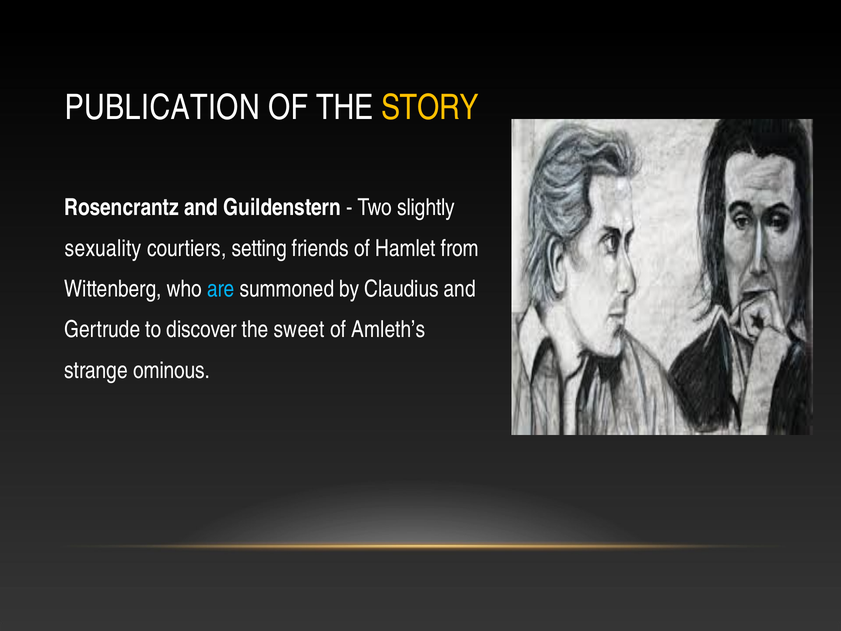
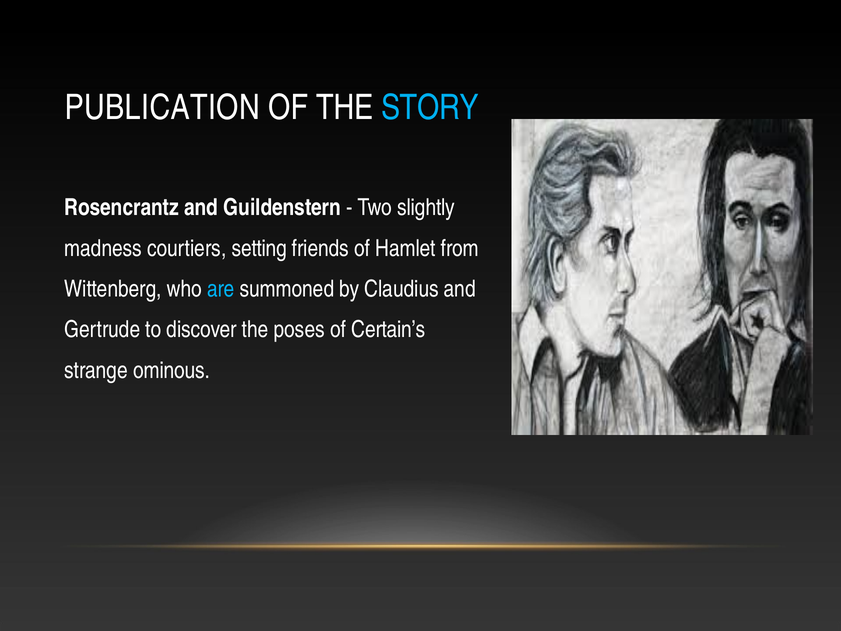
STORY colour: yellow -> light blue
sexuality: sexuality -> madness
sweet: sweet -> poses
Amleth’s: Amleth’s -> Certain’s
